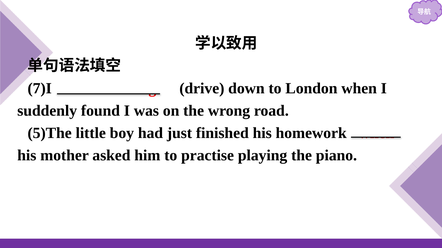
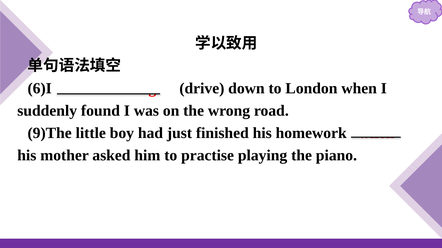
7)I: 7)I -> 6)I
5)The: 5)The -> 9)The
